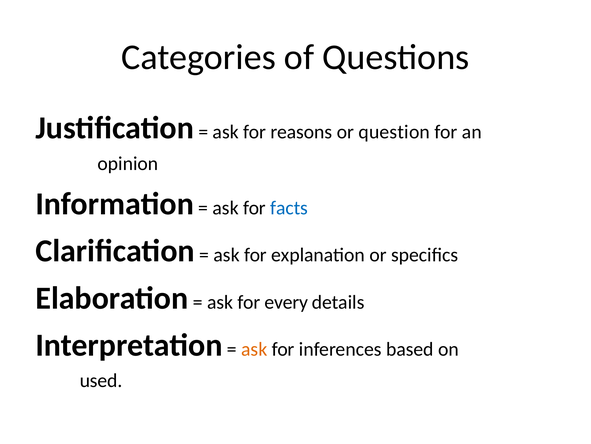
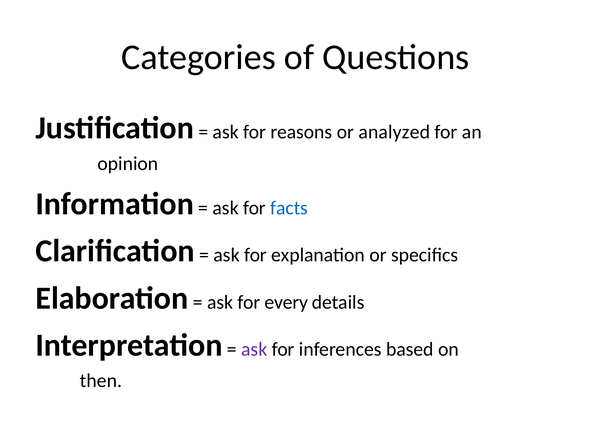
question: question -> analyzed
ask at (254, 349) colour: orange -> purple
used: used -> then
